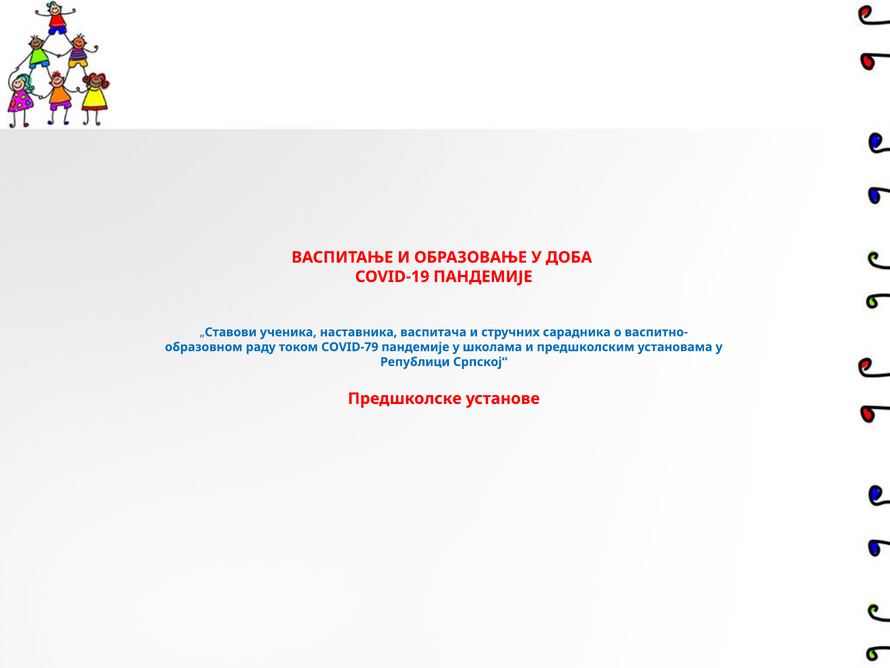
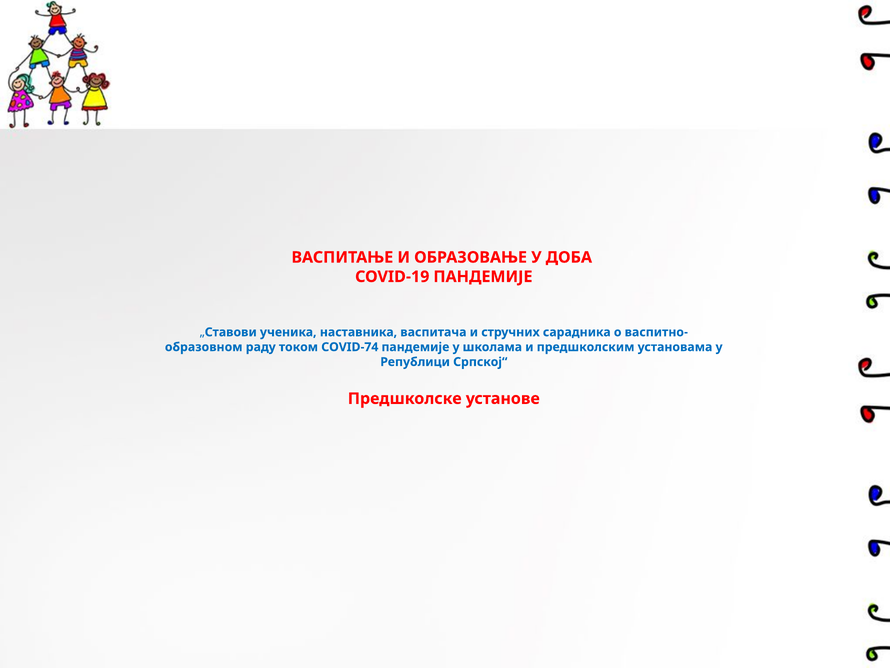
COVID-79: COVID-79 -> COVID-74
